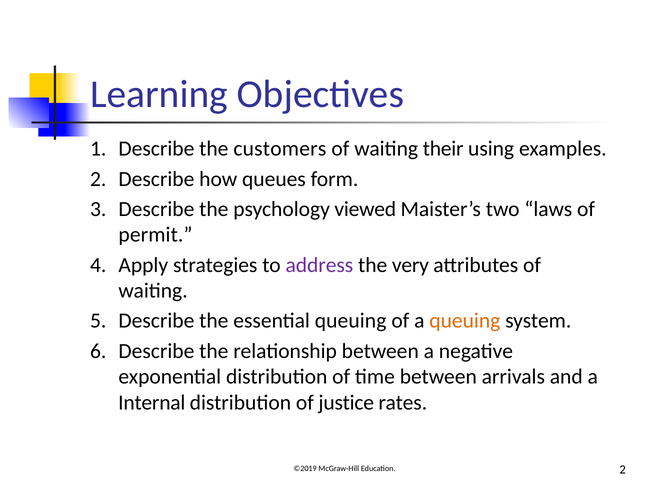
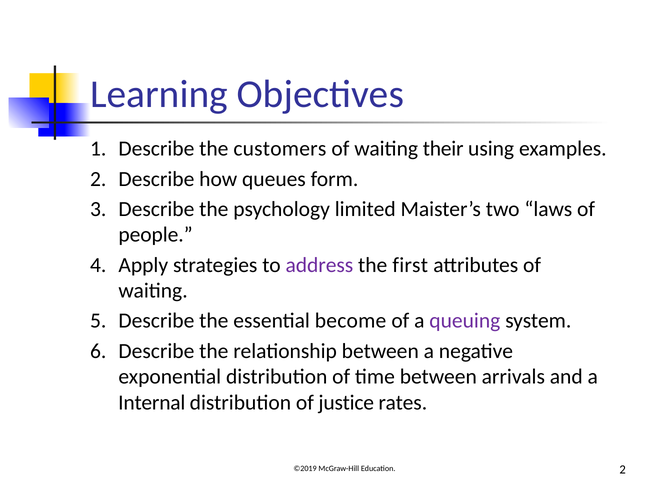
viewed: viewed -> limited
permit: permit -> people
very: very -> first
essential queuing: queuing -> become
queuing at (465, 321) colour: orange -> purple
